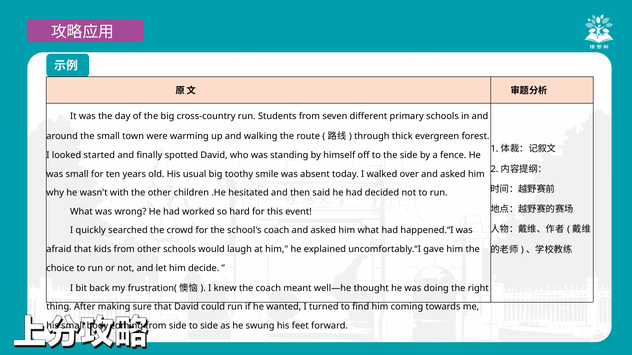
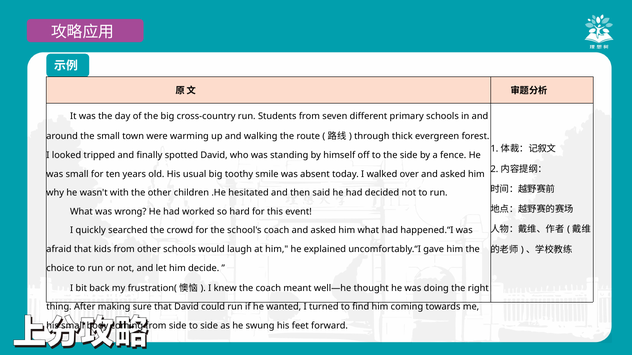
started: started -> tripped
